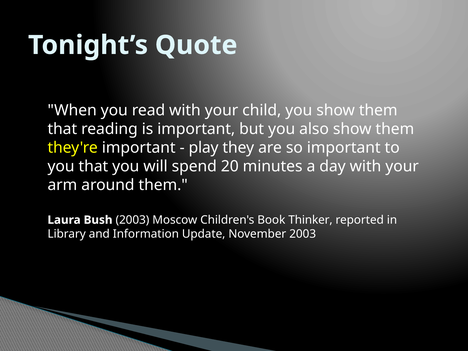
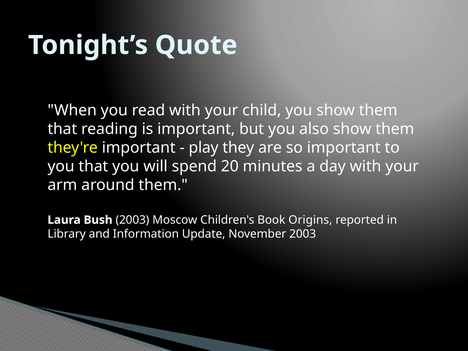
Thinker: Thinker -> Origins
